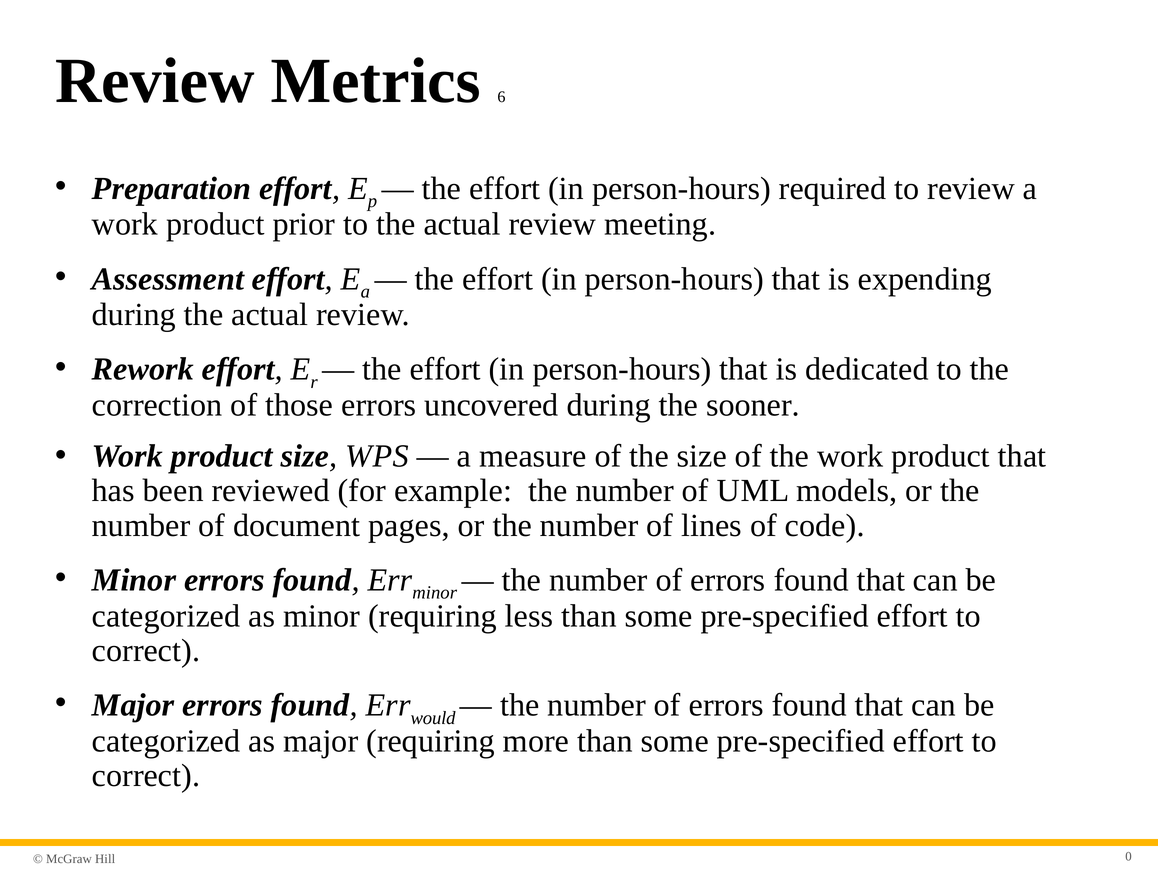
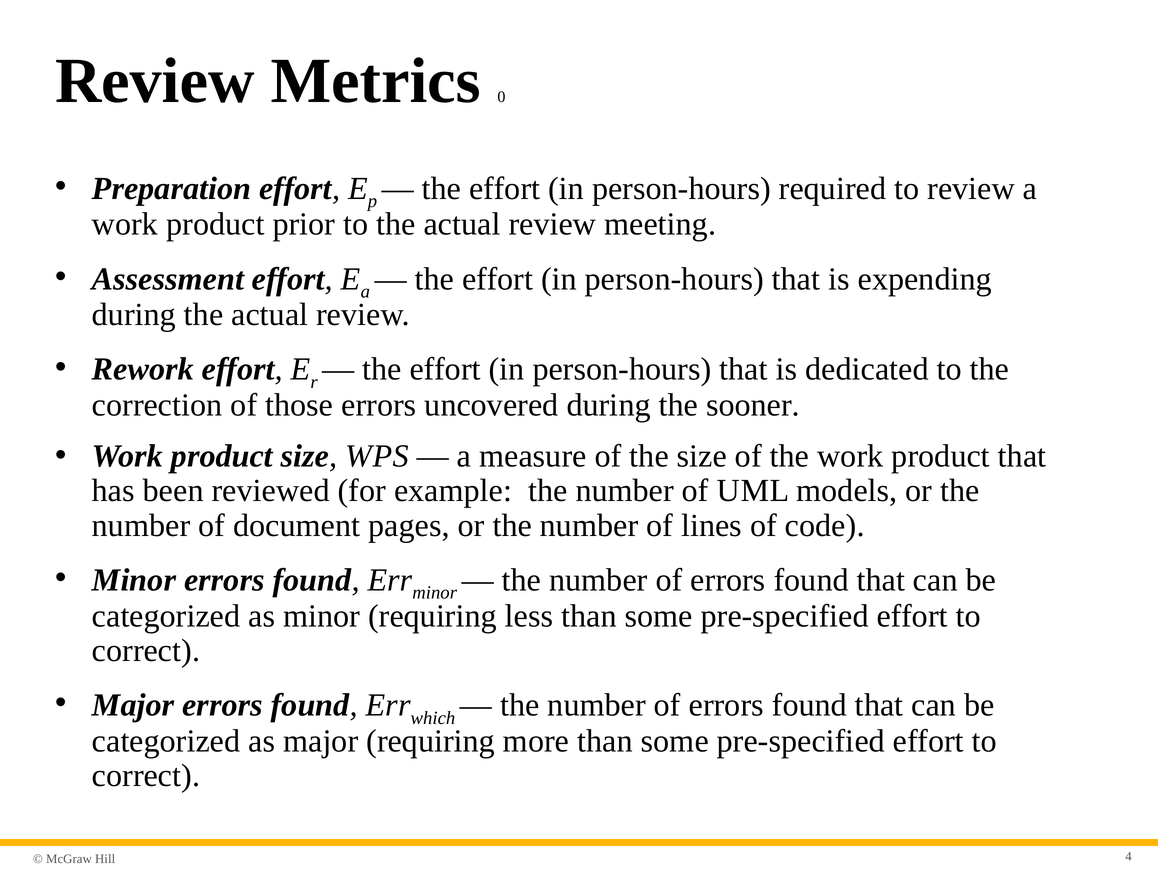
6: 6 -> 0
would: would -> which
0: 0 -> 4
